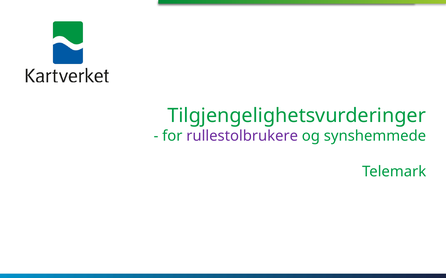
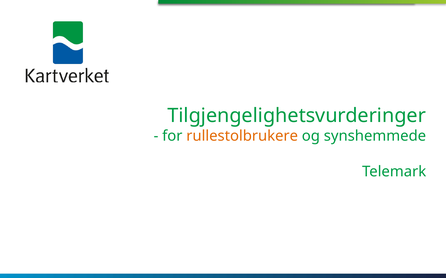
rullestolbrukere colour: purple -> orange
